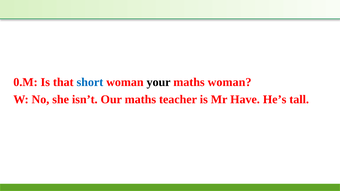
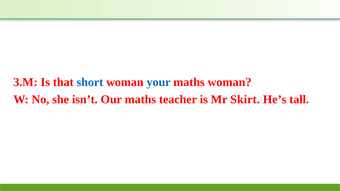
0.M: 0.M -> 3.M
your colour: black -> blue
Have: Have -> Skirt
